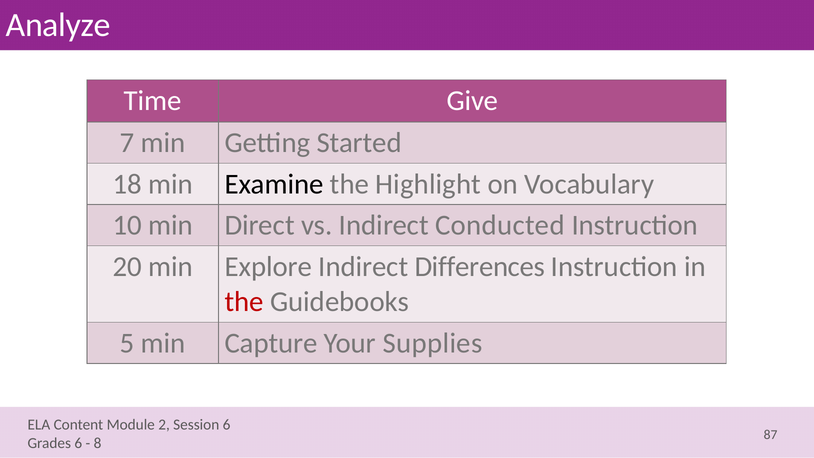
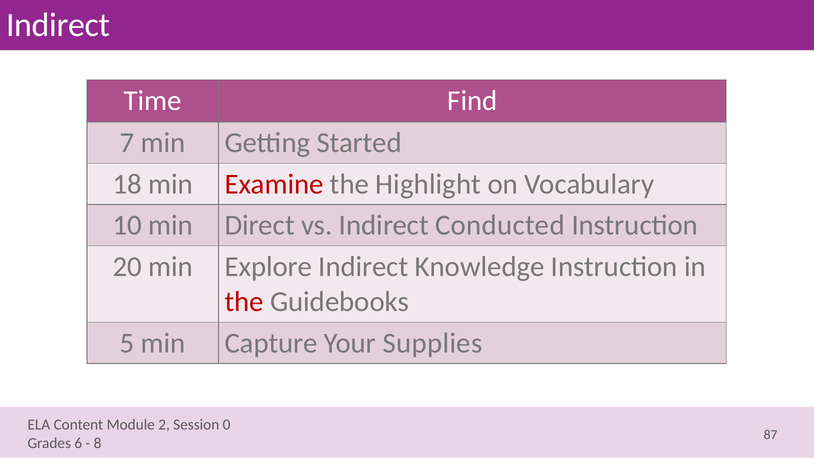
Analyze at (58, 25): Analyze -> Indirect
Give: Give -> Find
Examine colour: black -> red
Differences: Differences -> Knowledge
6 at (227, 425): 6 -> 0
